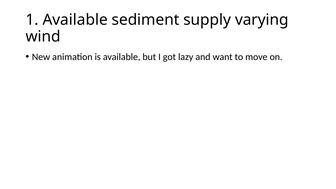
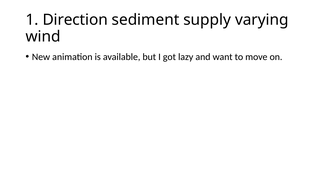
1 Available: Available -> Direction
